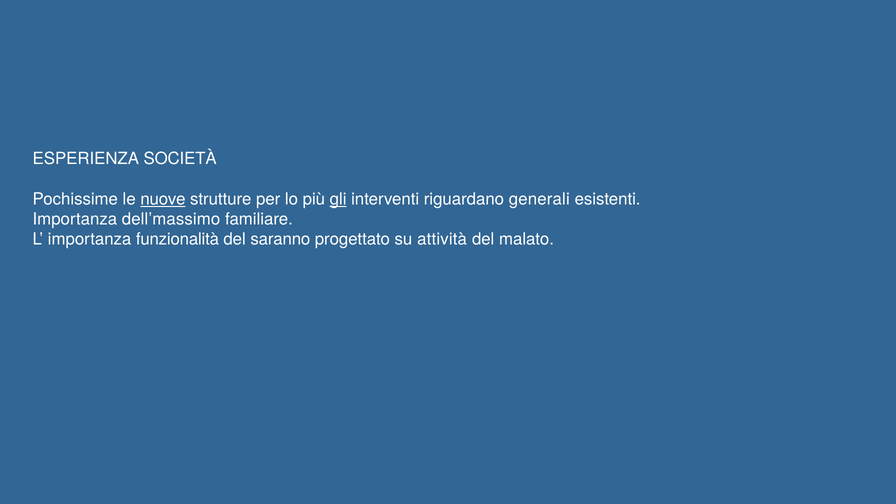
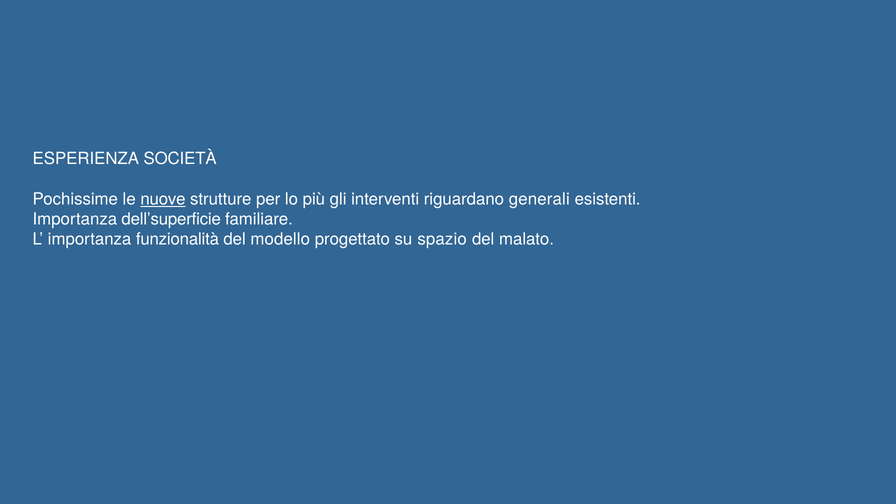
gli underline: present -> none
dell’massimo: dell’massimo -> dell’superficie
saranno: saranno -> modello
attività: attività -> spazio
